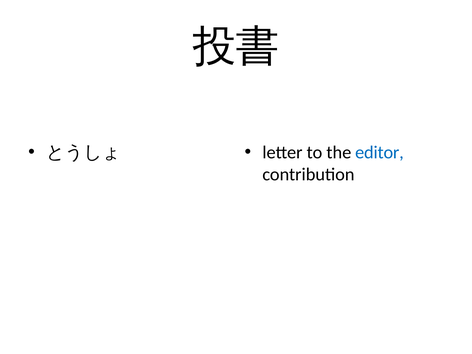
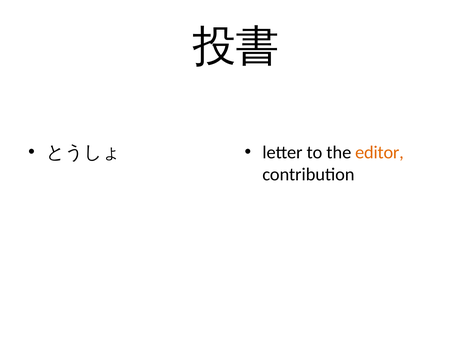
editor colour: blue -> orange
